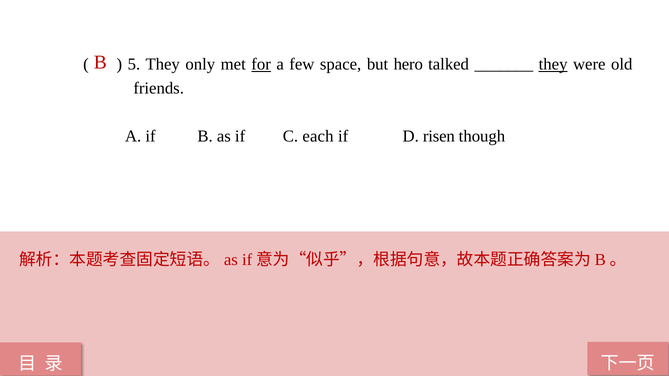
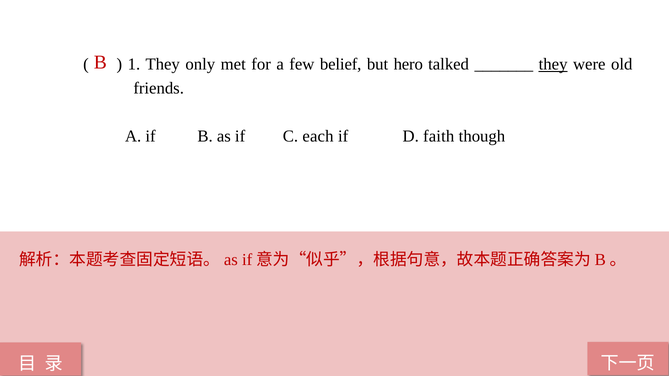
5: 5 -> 1
for underline: present -> none
space: space -> belief
risen: risen -> faith
